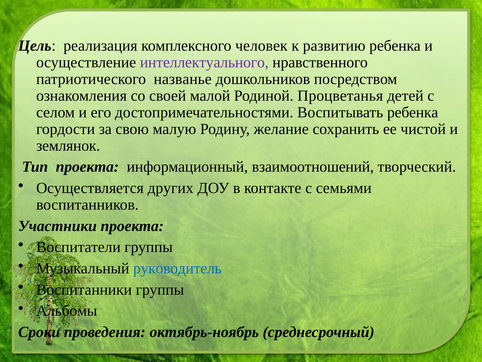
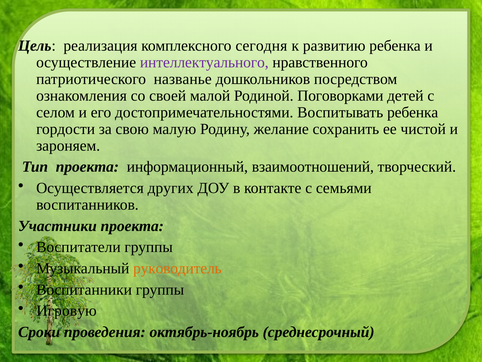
человек: человек -> сегодня
Процветанья: Процветанья -> Поговорками
землянок: землянок -> зароняем
руководитель colour: blue -> orange
Альбомы: Альбомы -> Игровую
